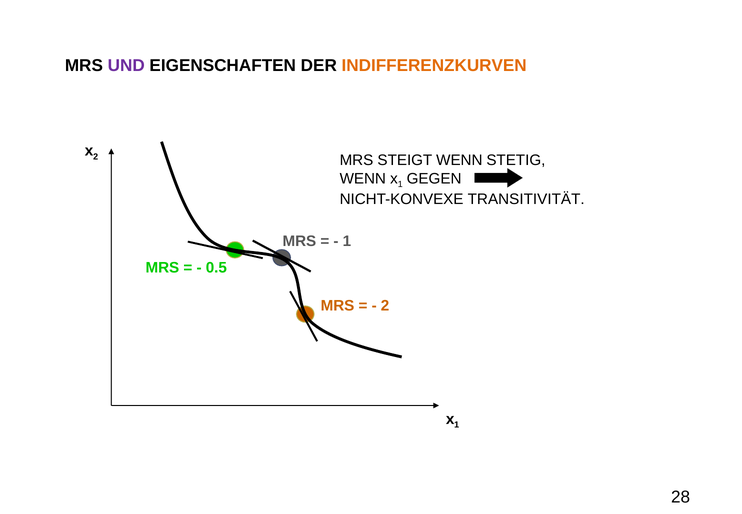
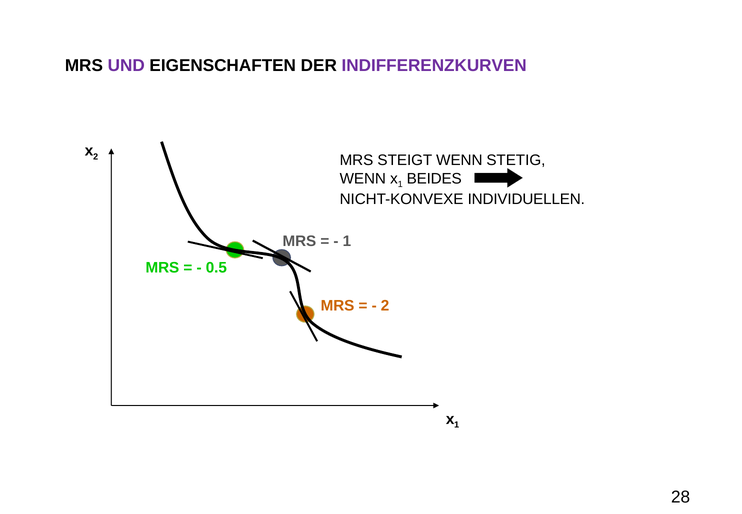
INDIFFERENZKURVEN colour: orange -> purple
GEGEN: GEGEN -> BEIDES
TRANSITIVITÄT: TRANSITIVITÄT -> INDIVIDUELLEN
